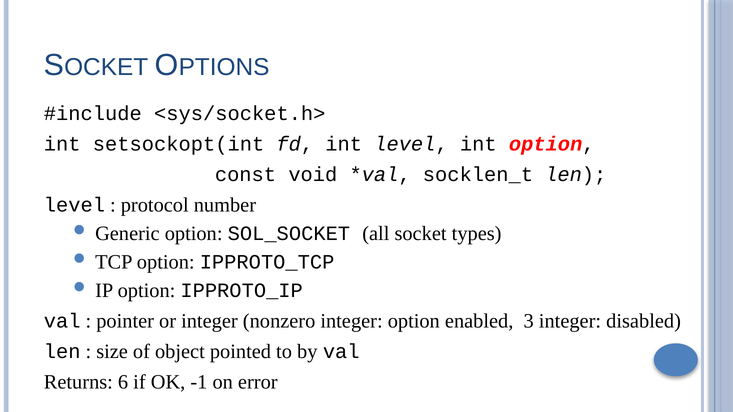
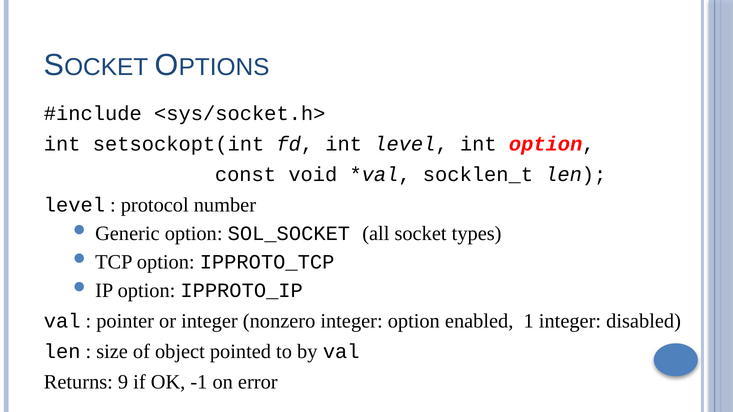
3: 3 -> 1
6: 6 -> 9
